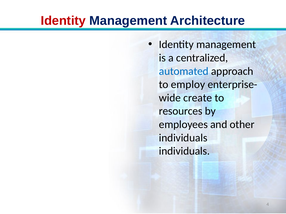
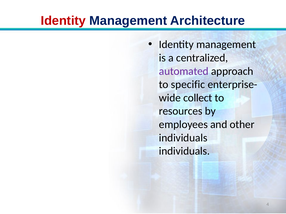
automated colour: blue -> purple
employ: employ -> specific
create: create -> collect
